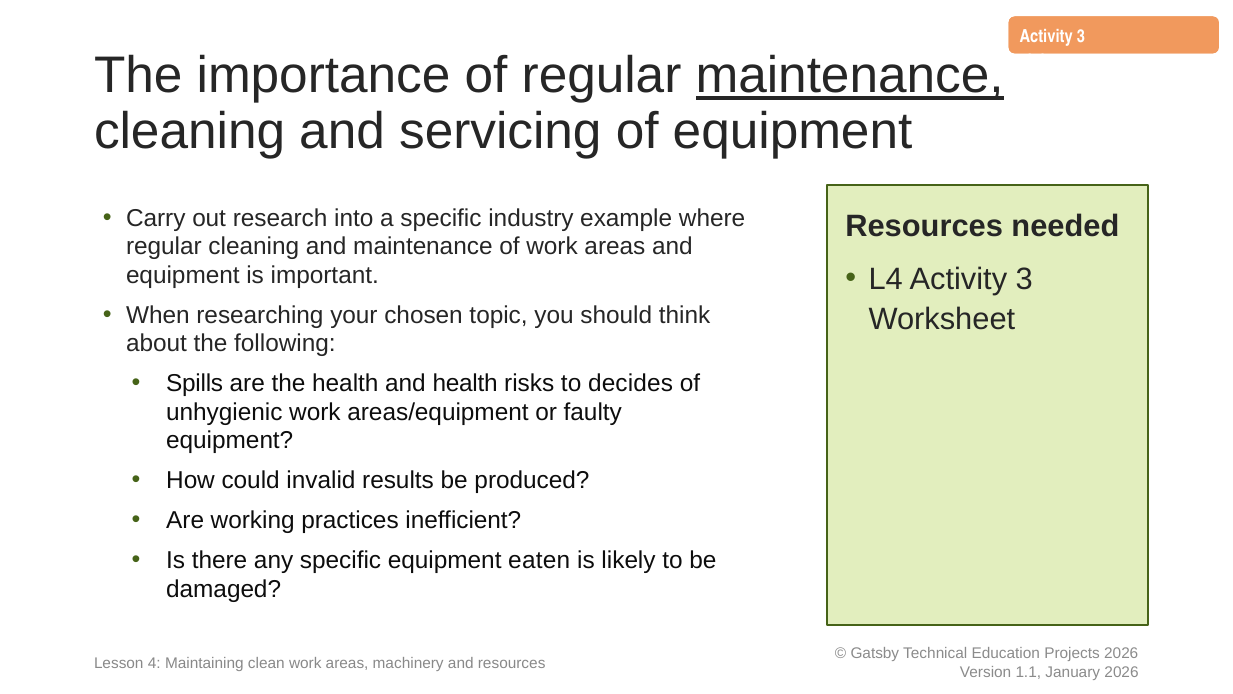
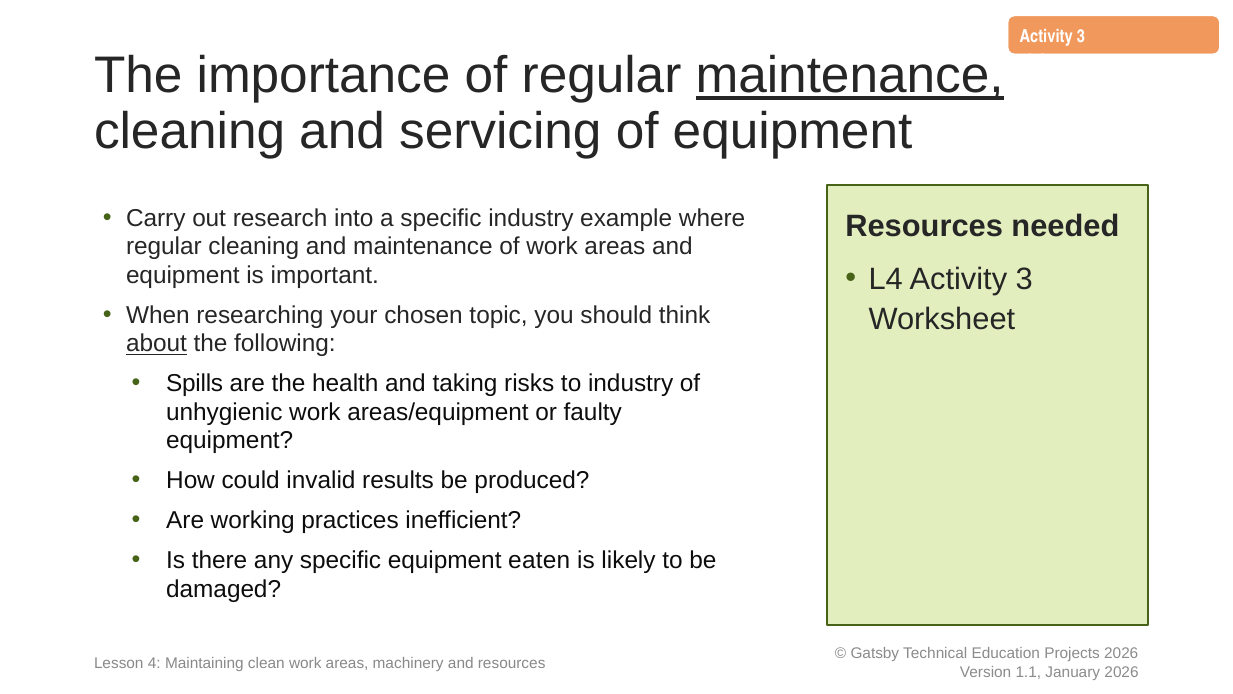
about underline: none -> present
and health: health -> taking
to decides: decides -> industry
